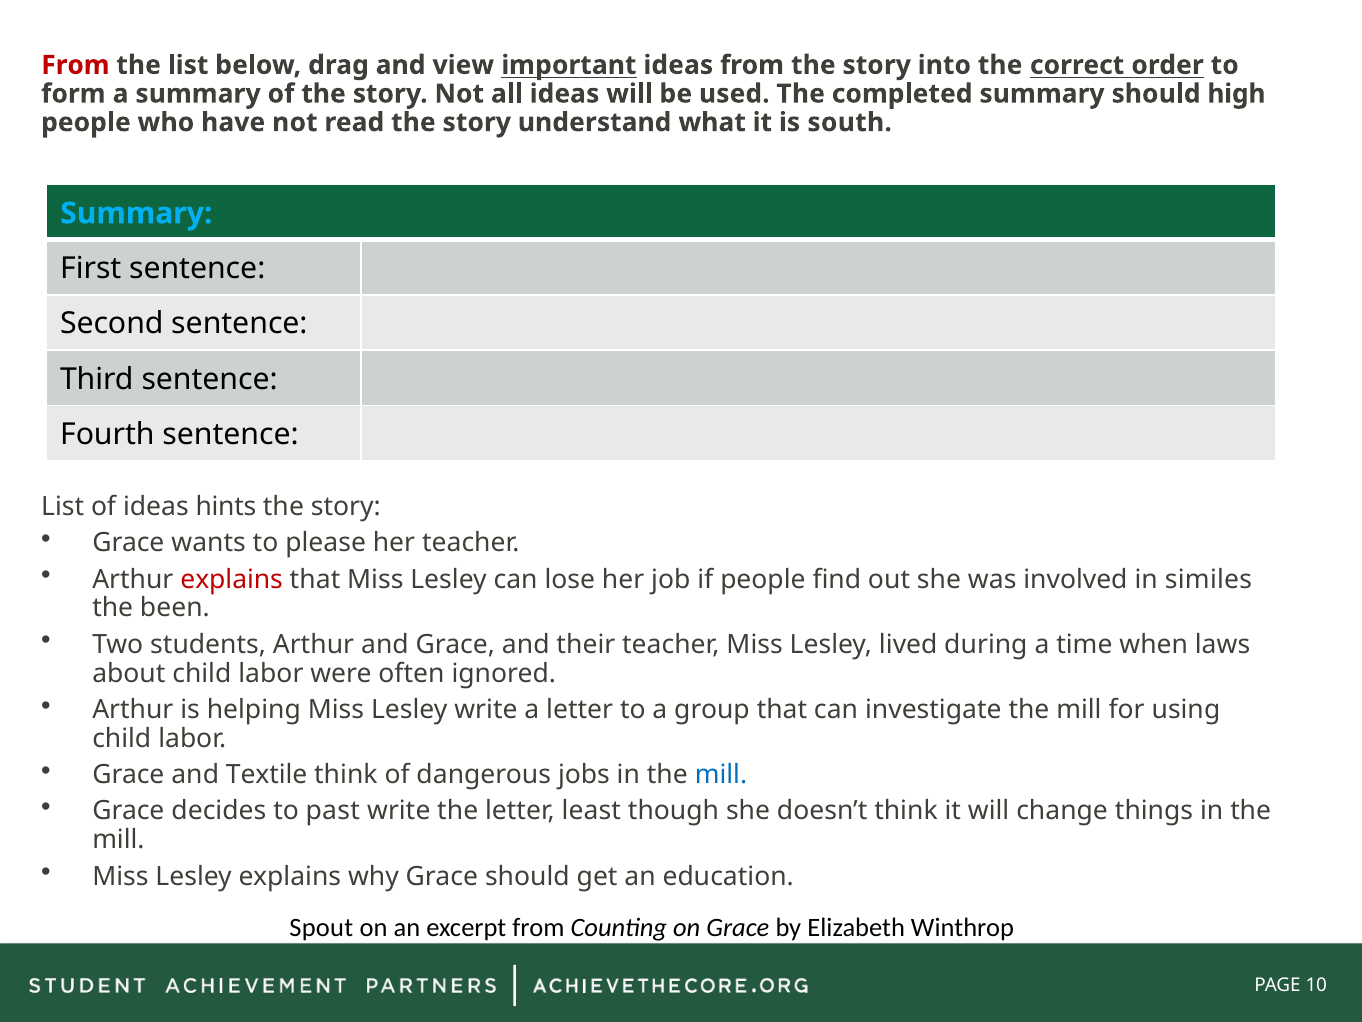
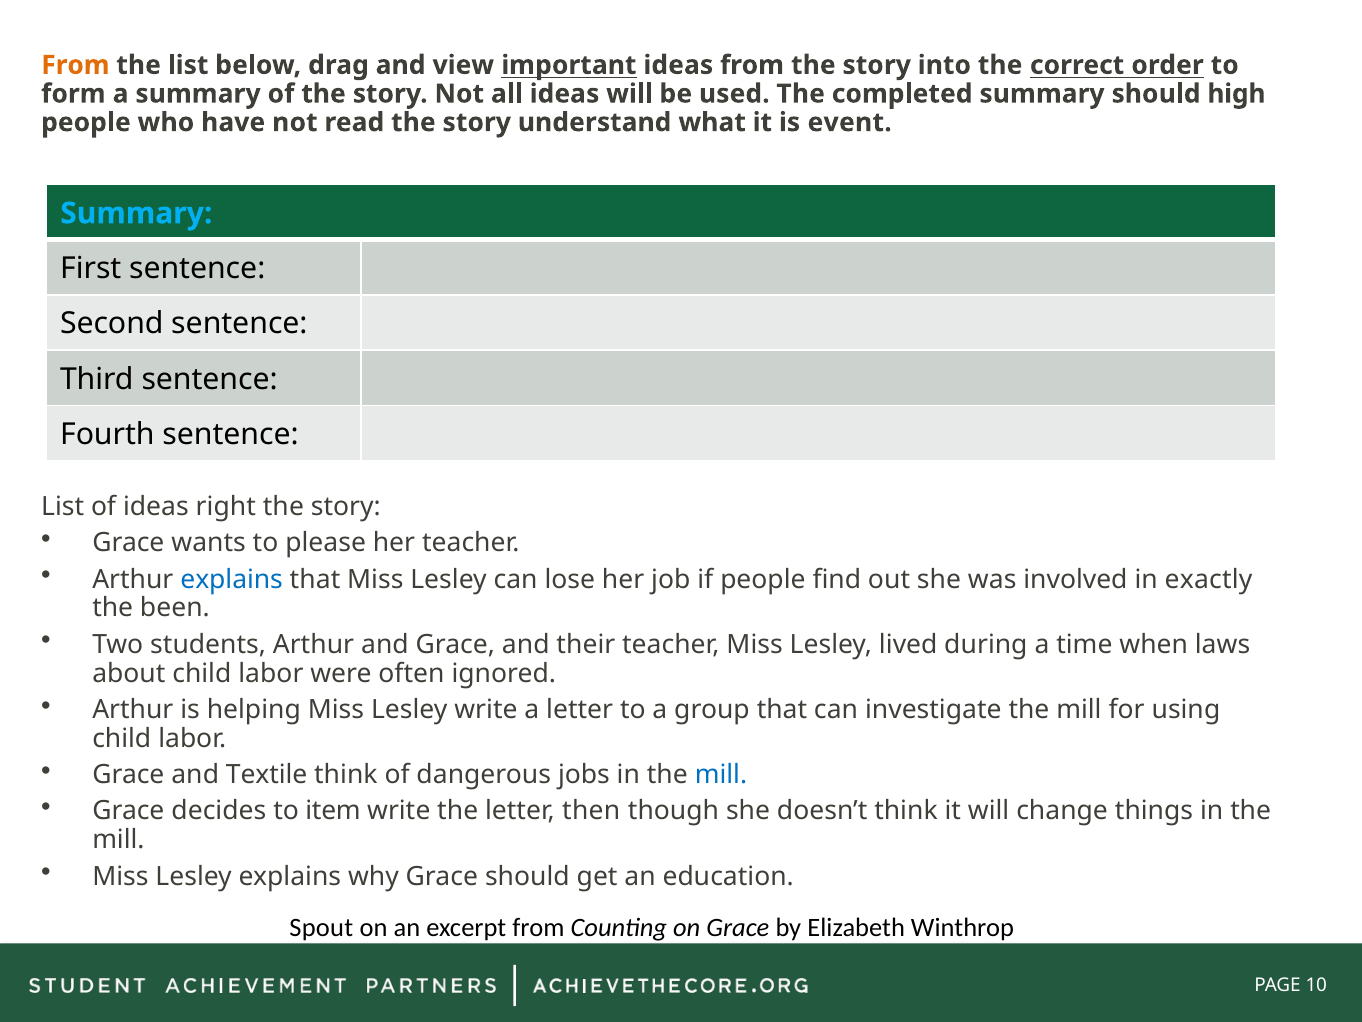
From at (75, 65) colour: red -> orange
south: south -> event
hints: hints -> right
explains at (232, 579) colour: red -> blue
similes: similes -> exactly
past: past -> item
least: least -> then
